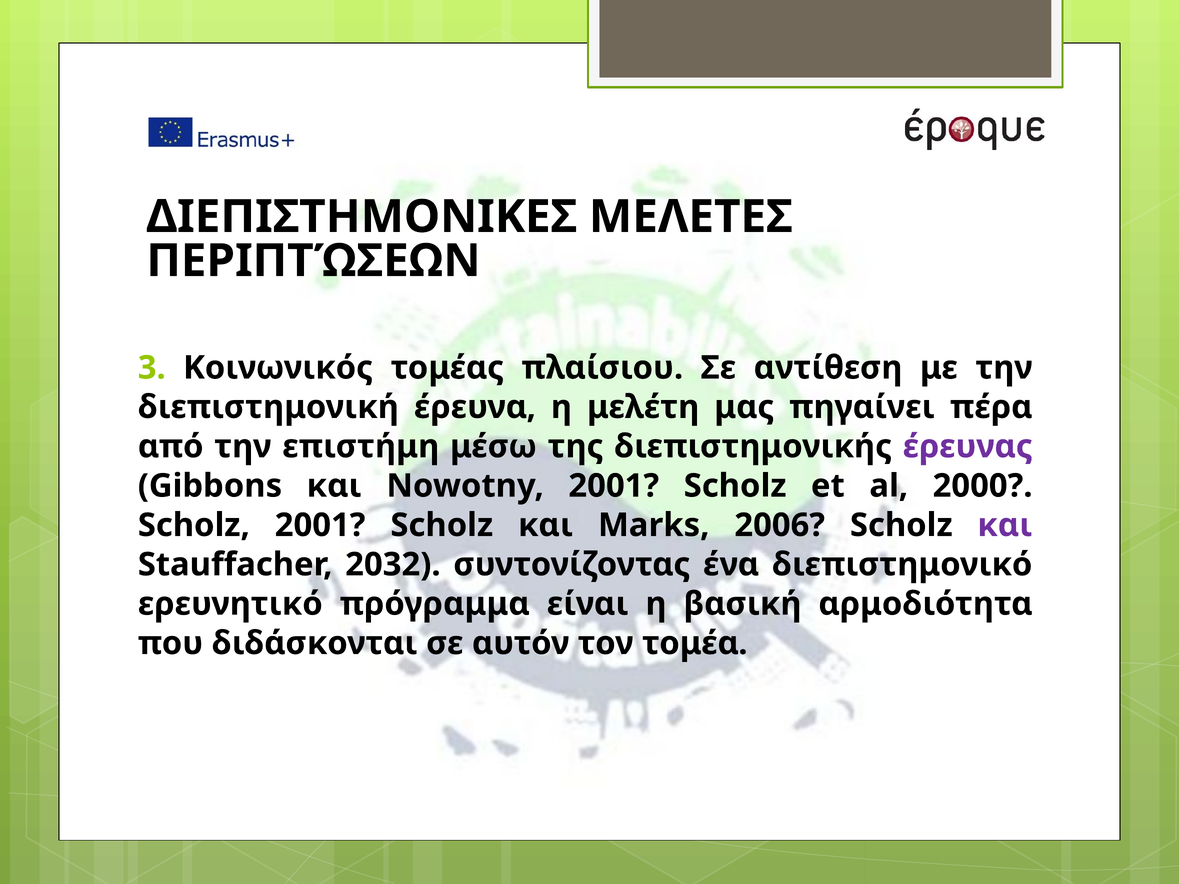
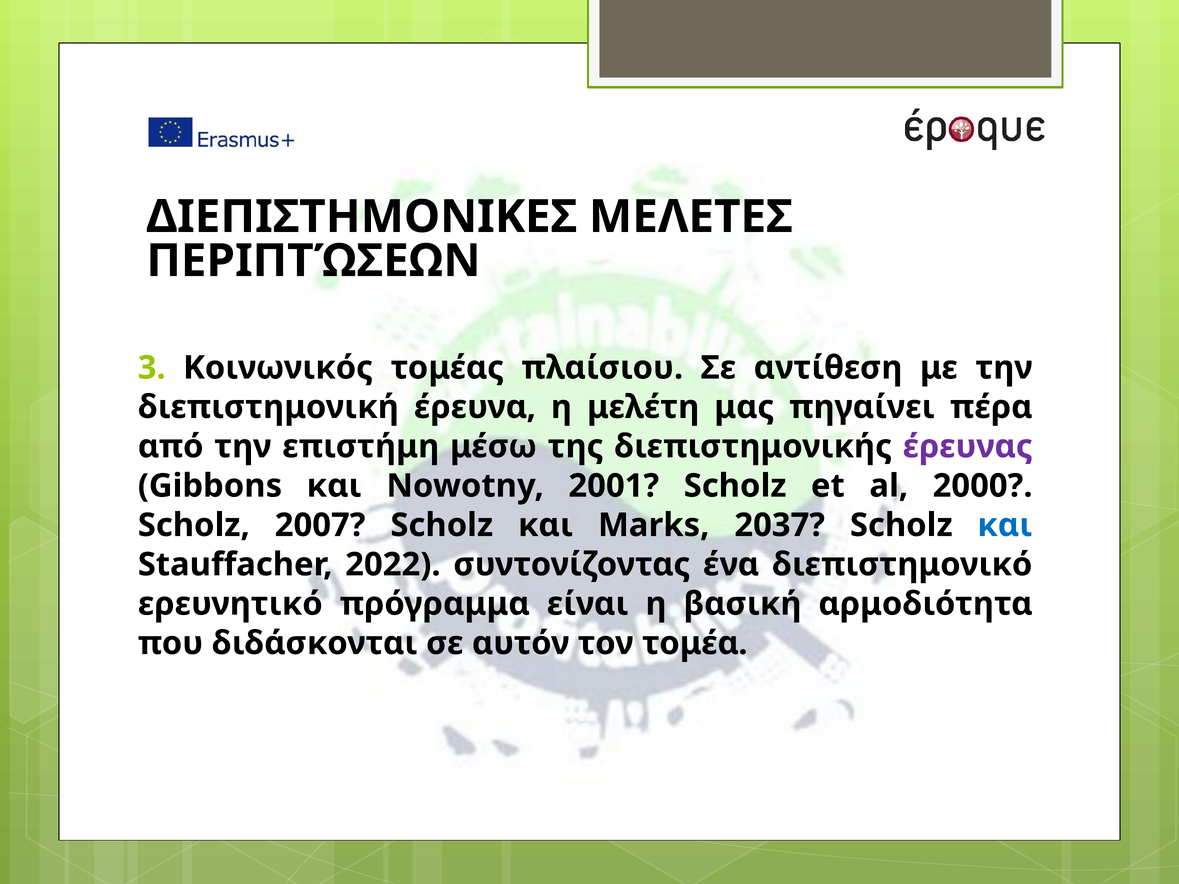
Scholz 2001: 2001 -> 2007
2006: 2006 -> 2037
και at (1005, 525) colour: purple -> blue
2032: 2032 -> 2022
